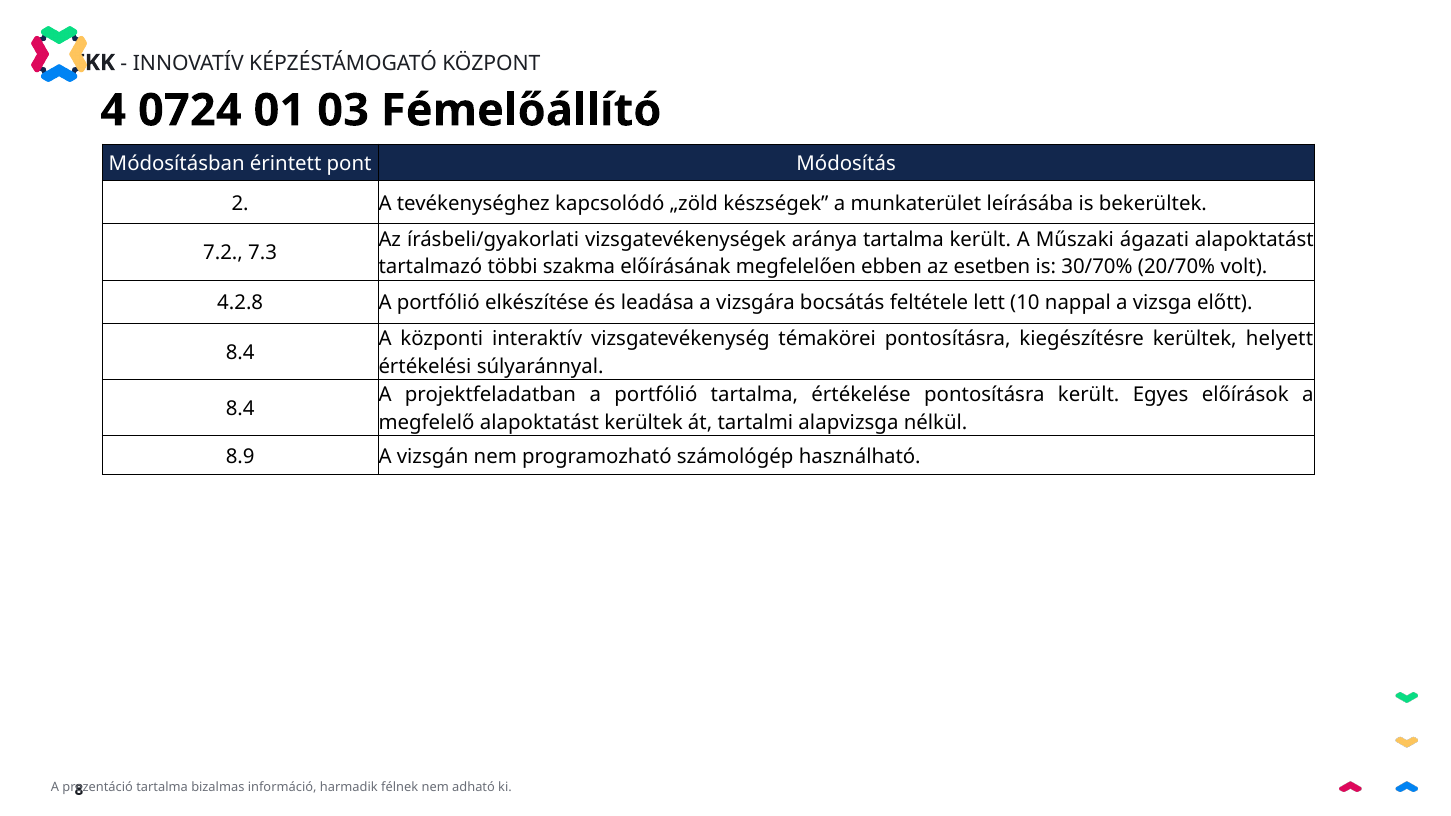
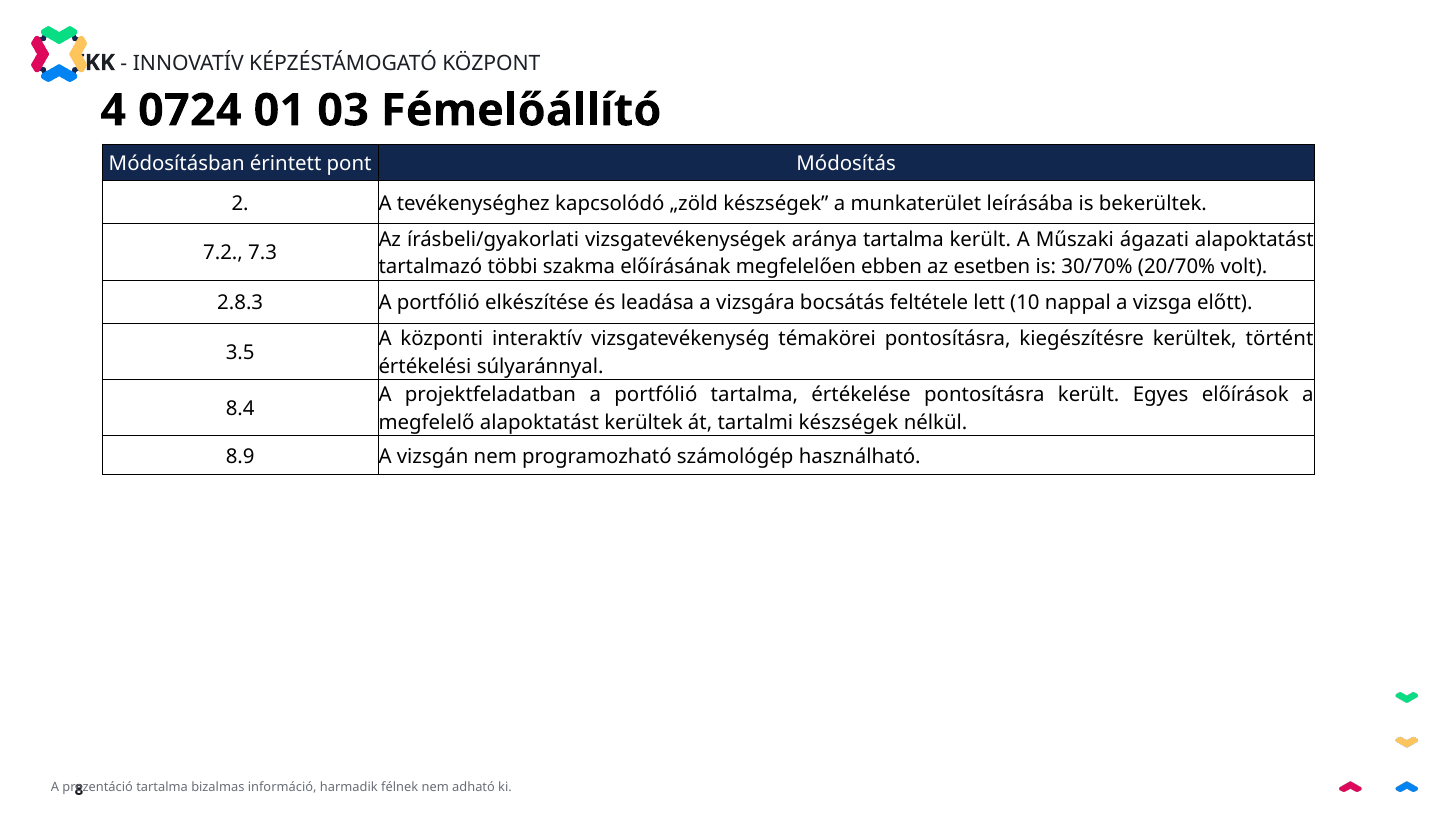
4.2.8: 4.2.8 -> 2.8.3
helyett: helyett -> történt
8.4 at (240, 353): 8.4 -> 3.5
tartalmi alapvizsga: alapvizsga -> készségek
